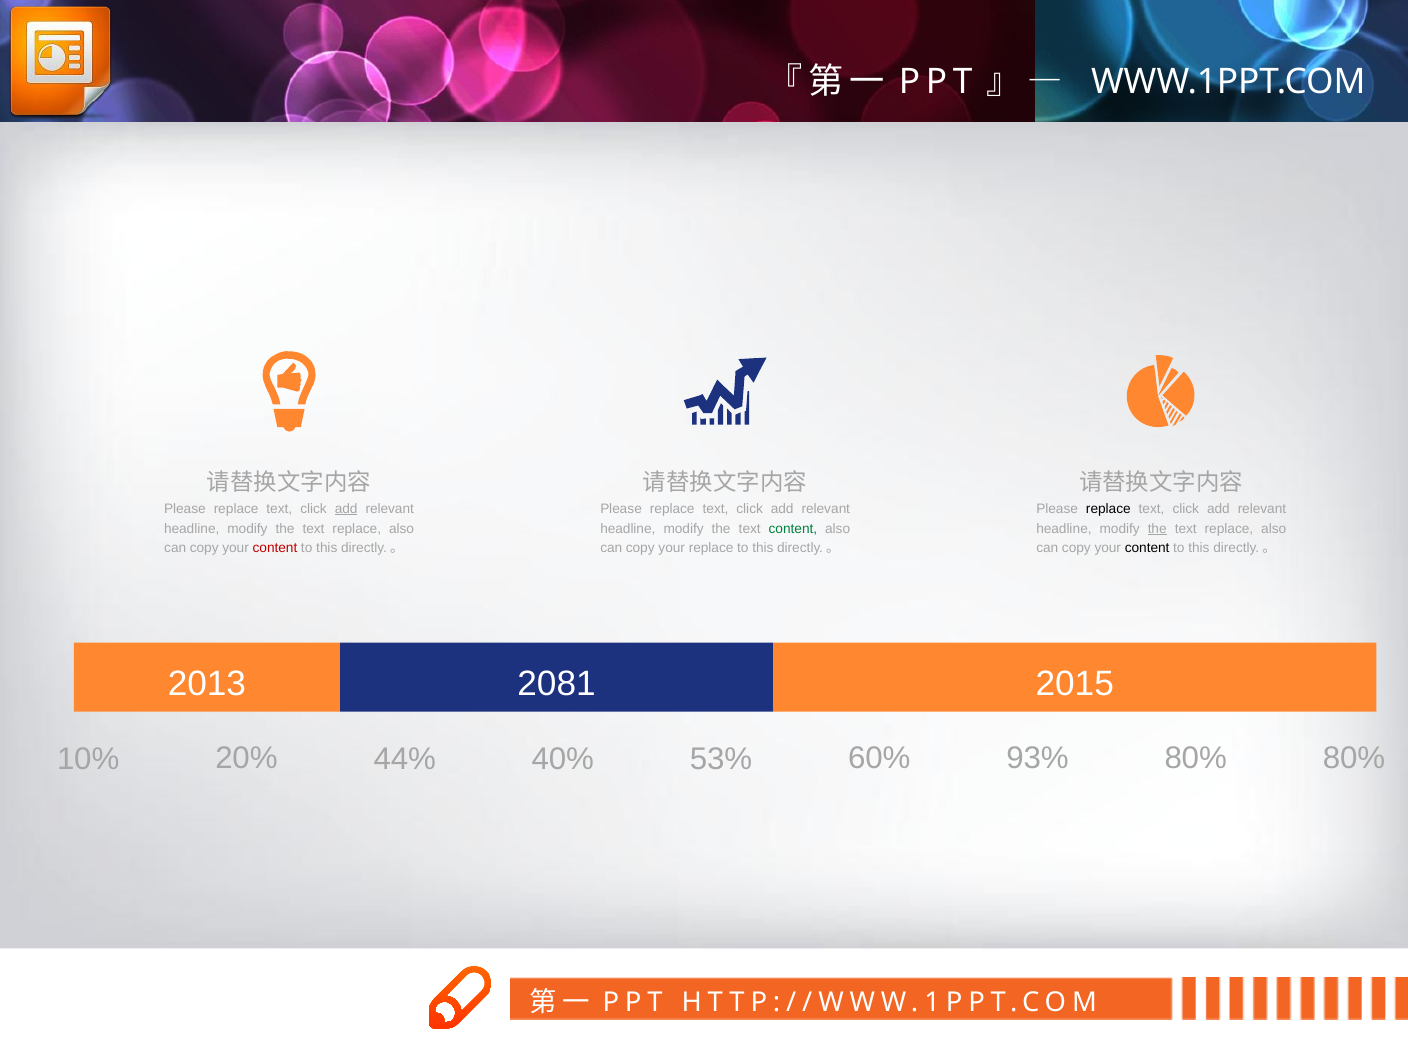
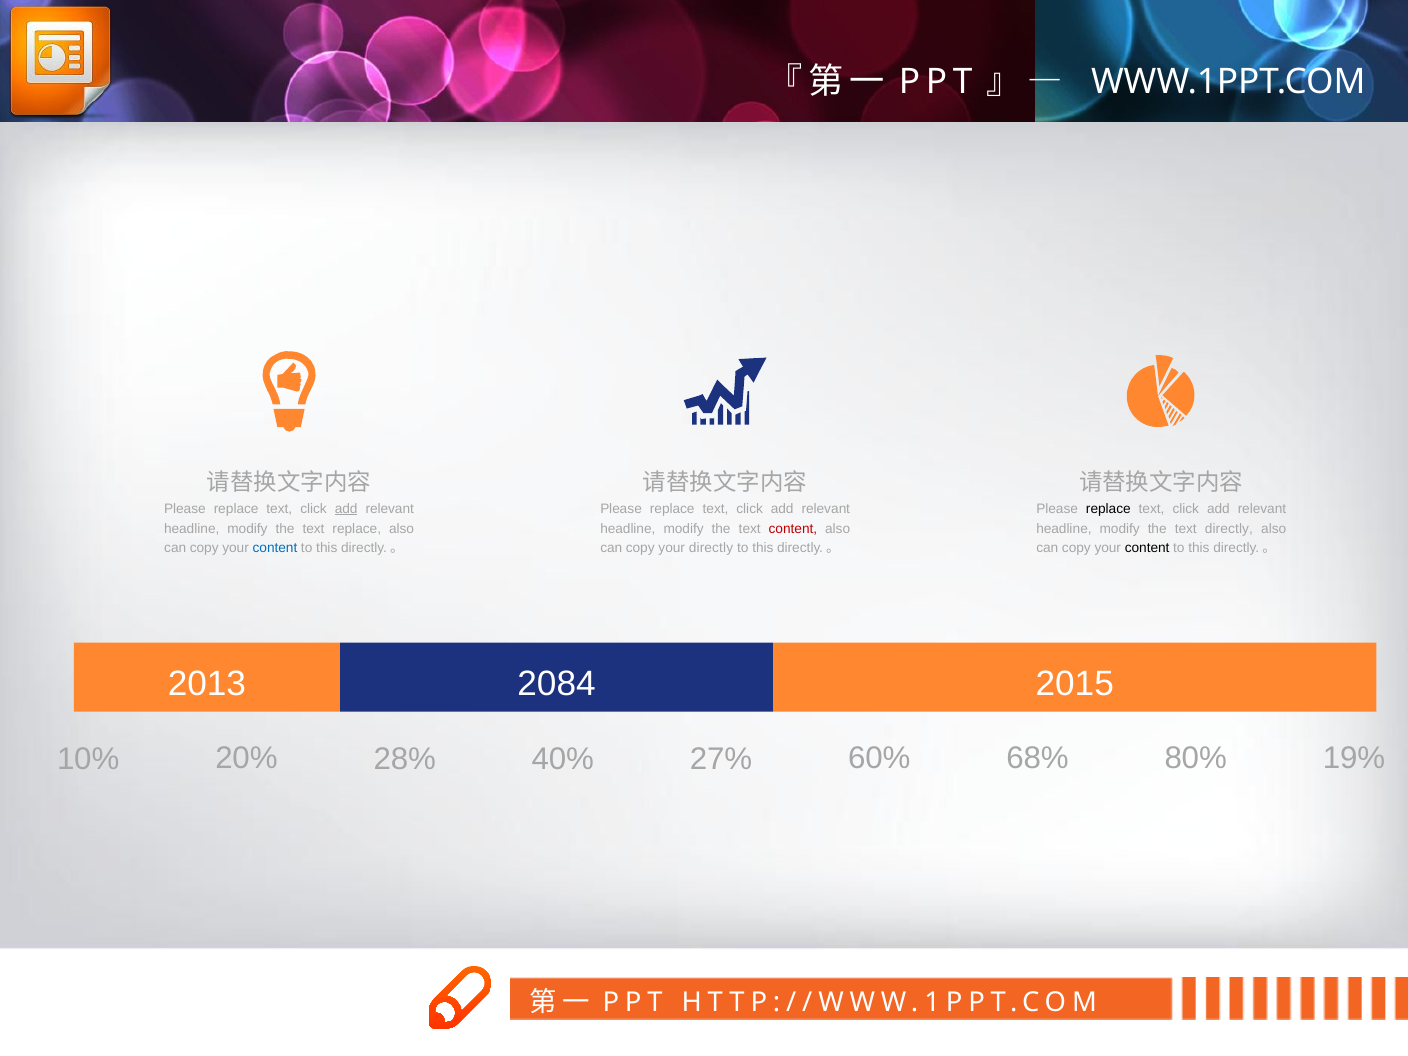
content at (793, 529) colour: green -> red
the at (1157, 529) underline: present -> none
replace at (1229, 529): replace -> directly
content at (275, 548) colour: red -> blue
your replace: replace -> directly
2081: 2081 -> 2084
44%: 44% -> 28%
53%: 53% -> 27%
93%: 93% -> 68%
80% 80%: 80% -> 19%
